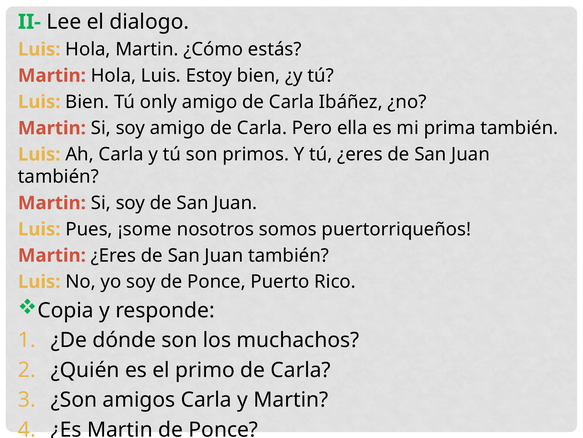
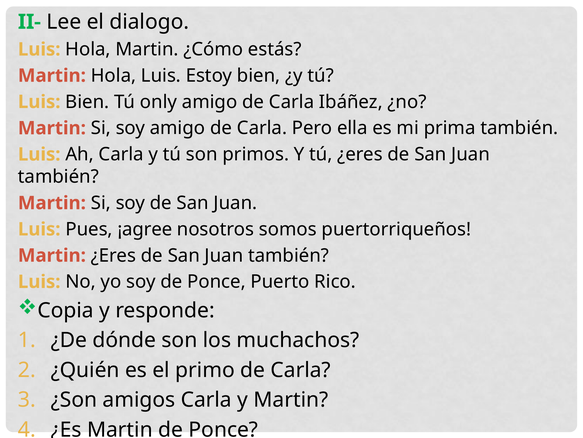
¡some: ¡some -> ¡agree
